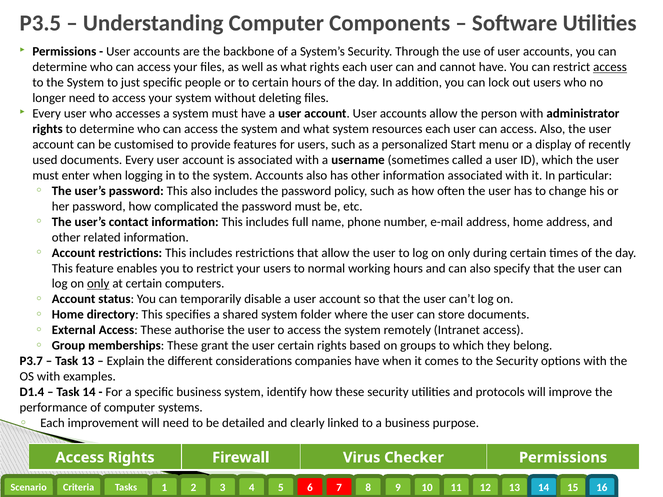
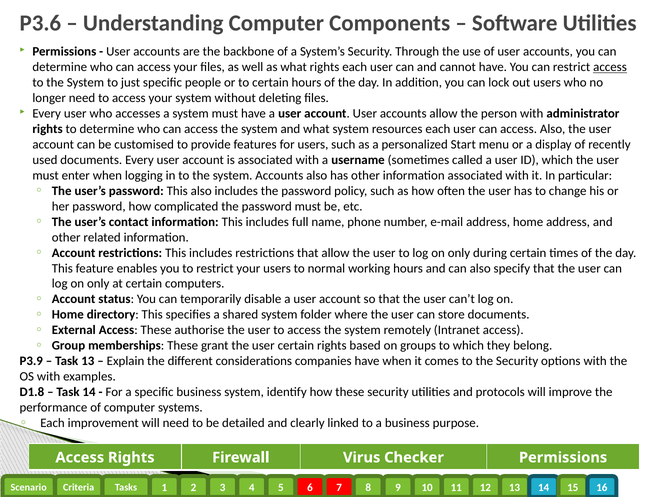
P3.5: P3.5 -> P3.6
only at (98, 284) underline: present -> none
P3.7: P3.7 -> P3.9
D1.4: D1.4 -> D1.8
